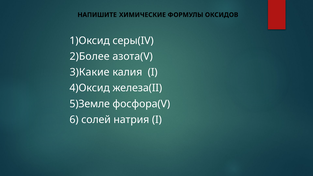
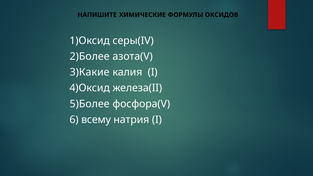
5)Земле: 5)Земле -> 5)Более
солей: солей -> всему
